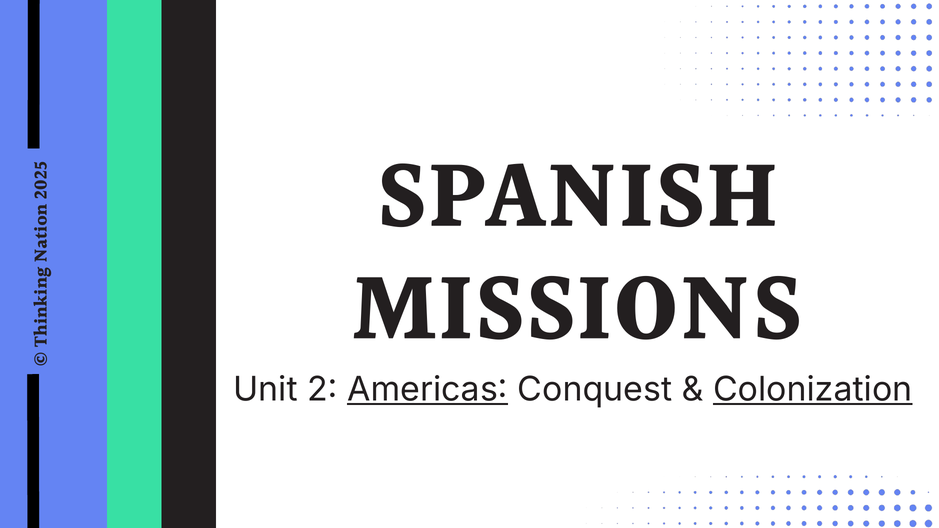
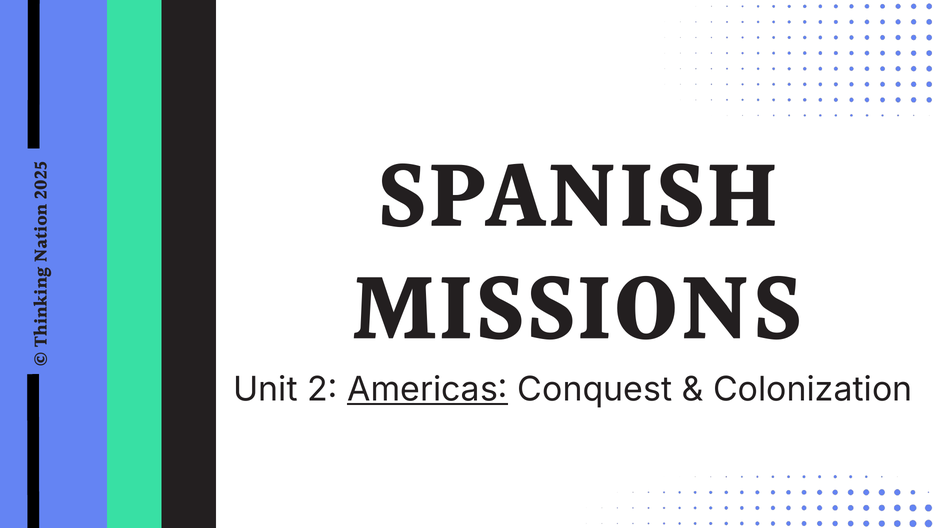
Colonization underline: present -> none
